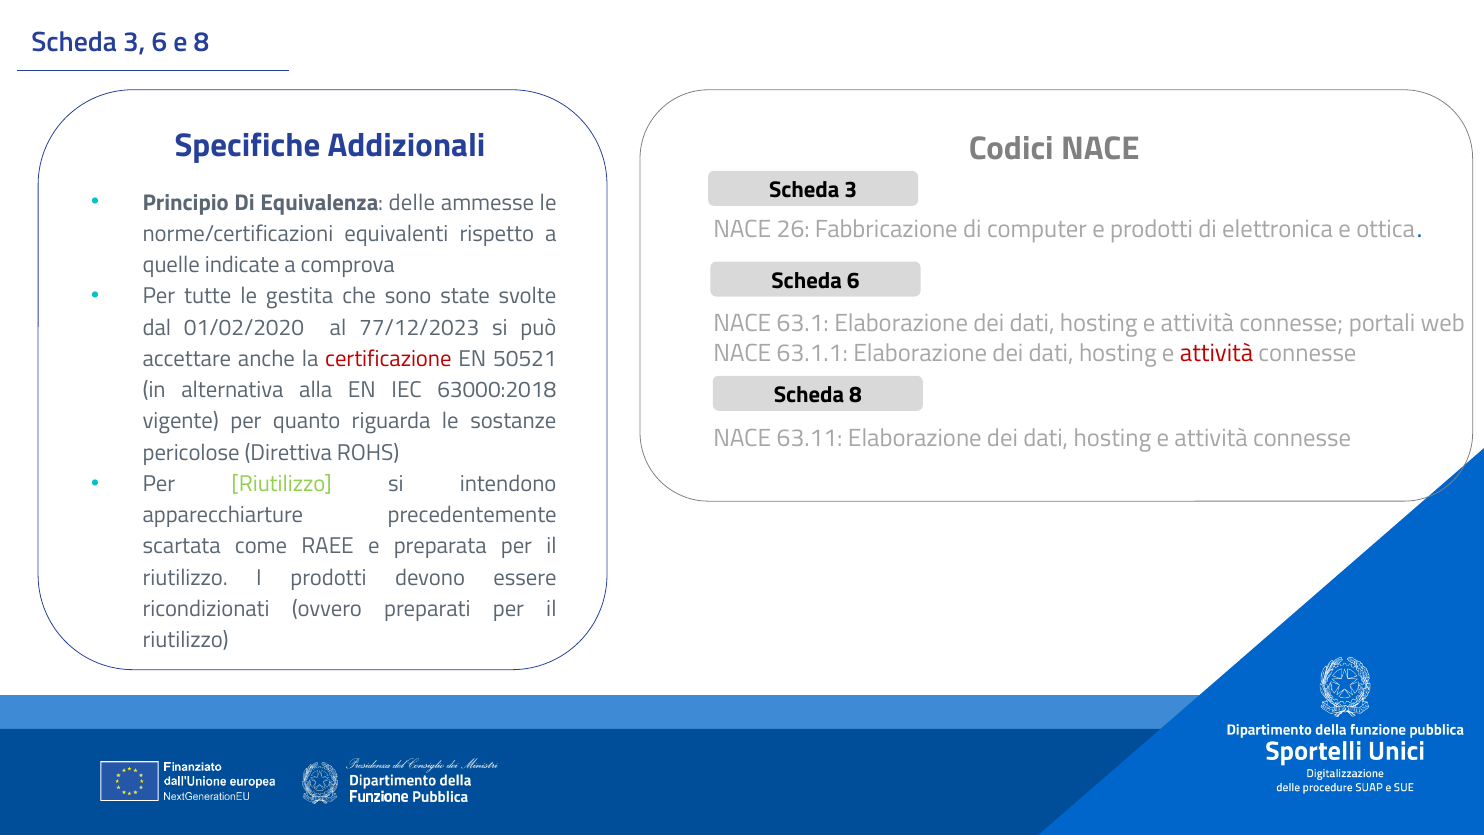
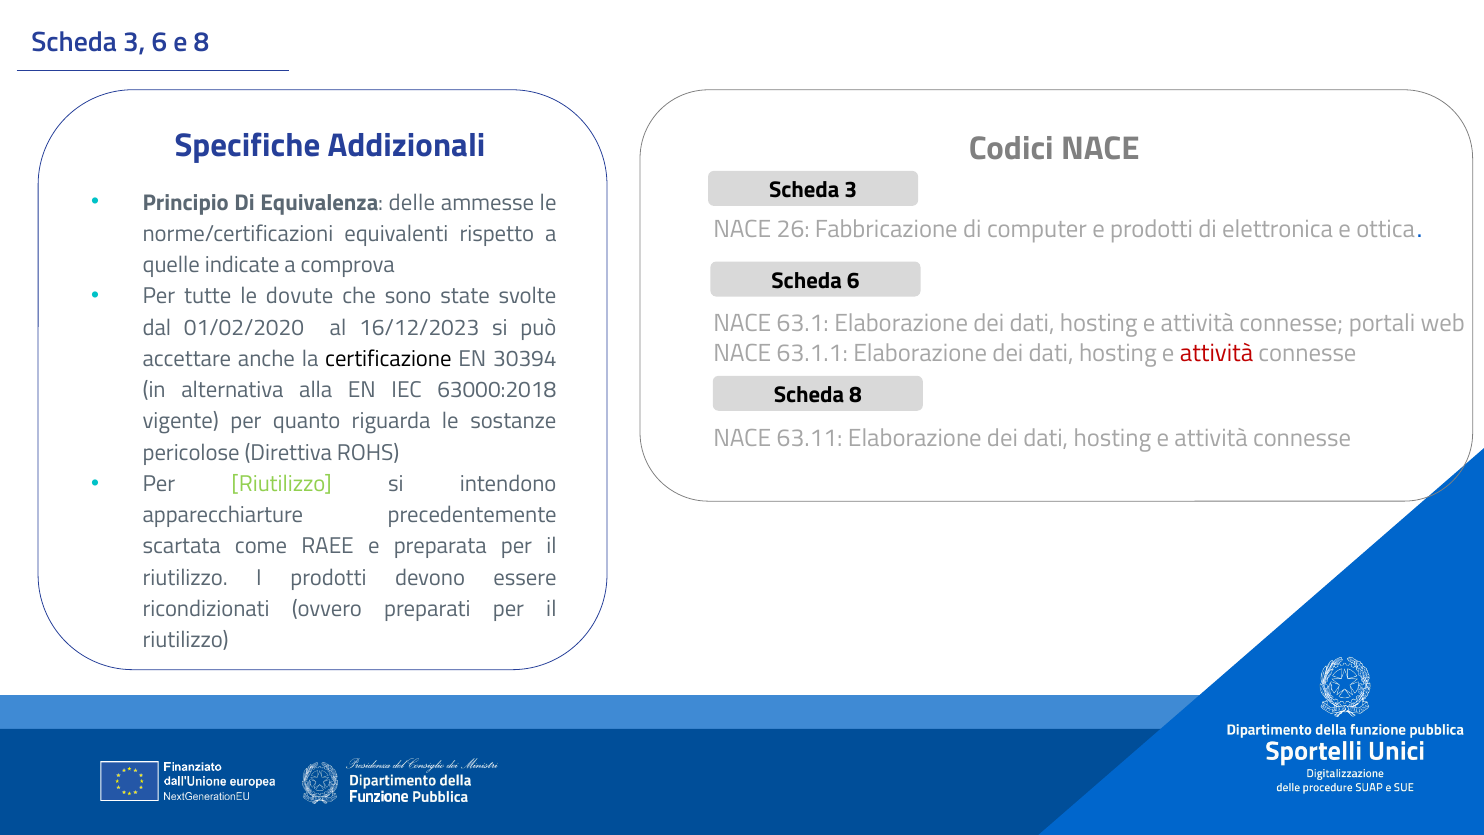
gestita: gestita -> dovute
77/12/2023: 77/12/2023 -> 16/12/2023
certificazione colour: red -> black
50521: 50521 -> 30394
